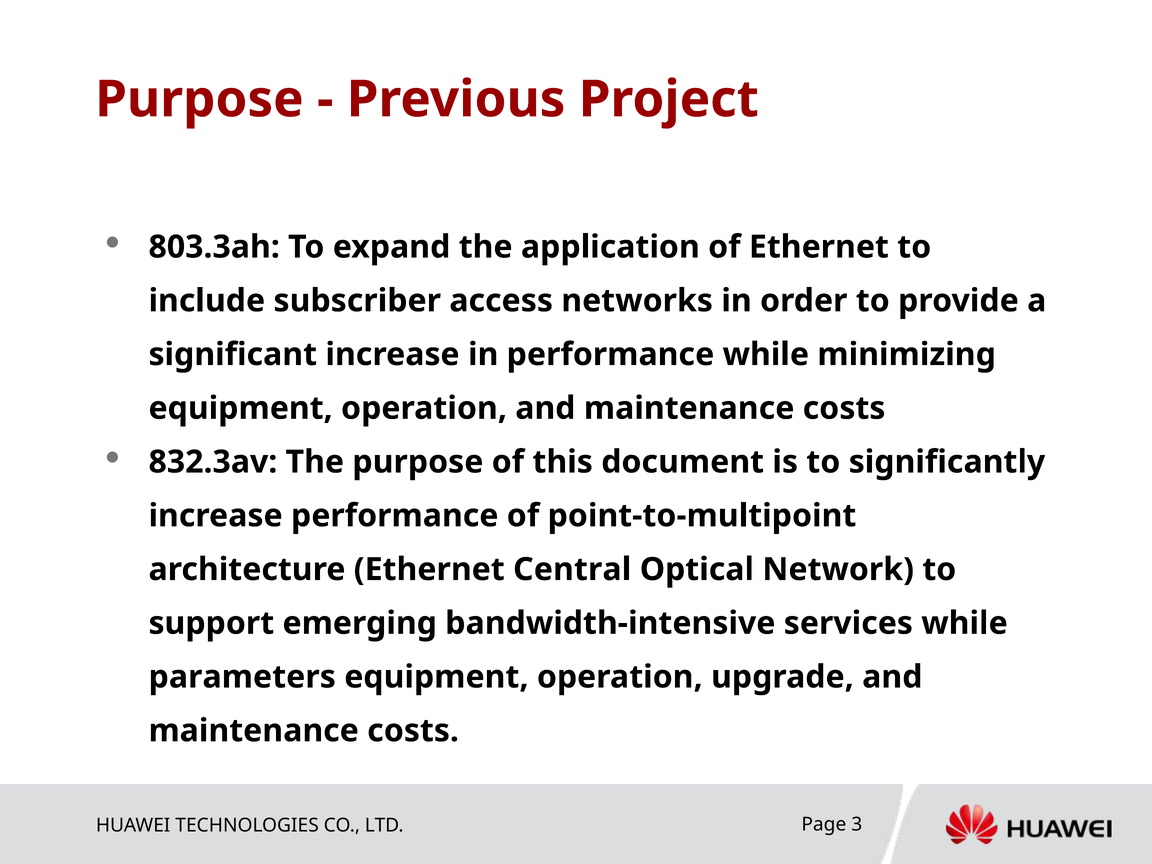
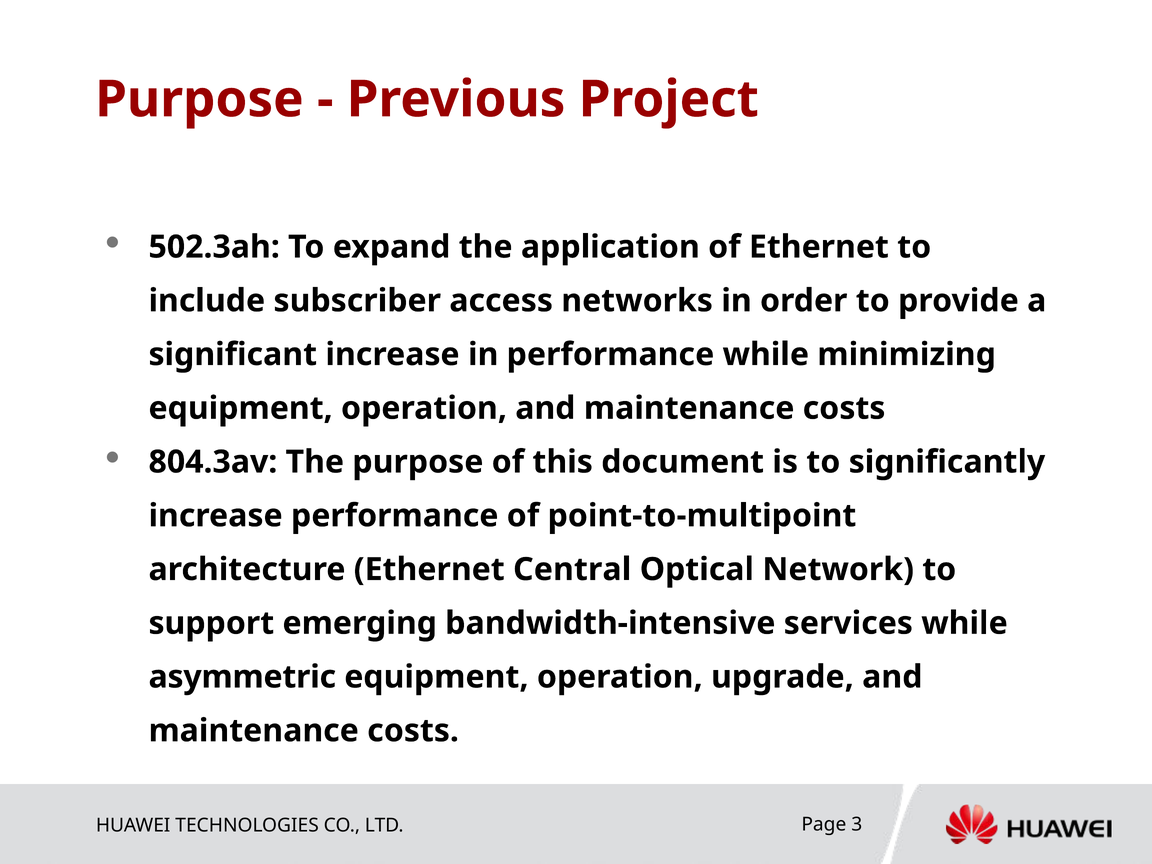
803.3ah: 803.3ah -> 502.3ah
832.3av: 832.3av -> 804.3av
parameters: parameters -> asymmetric
